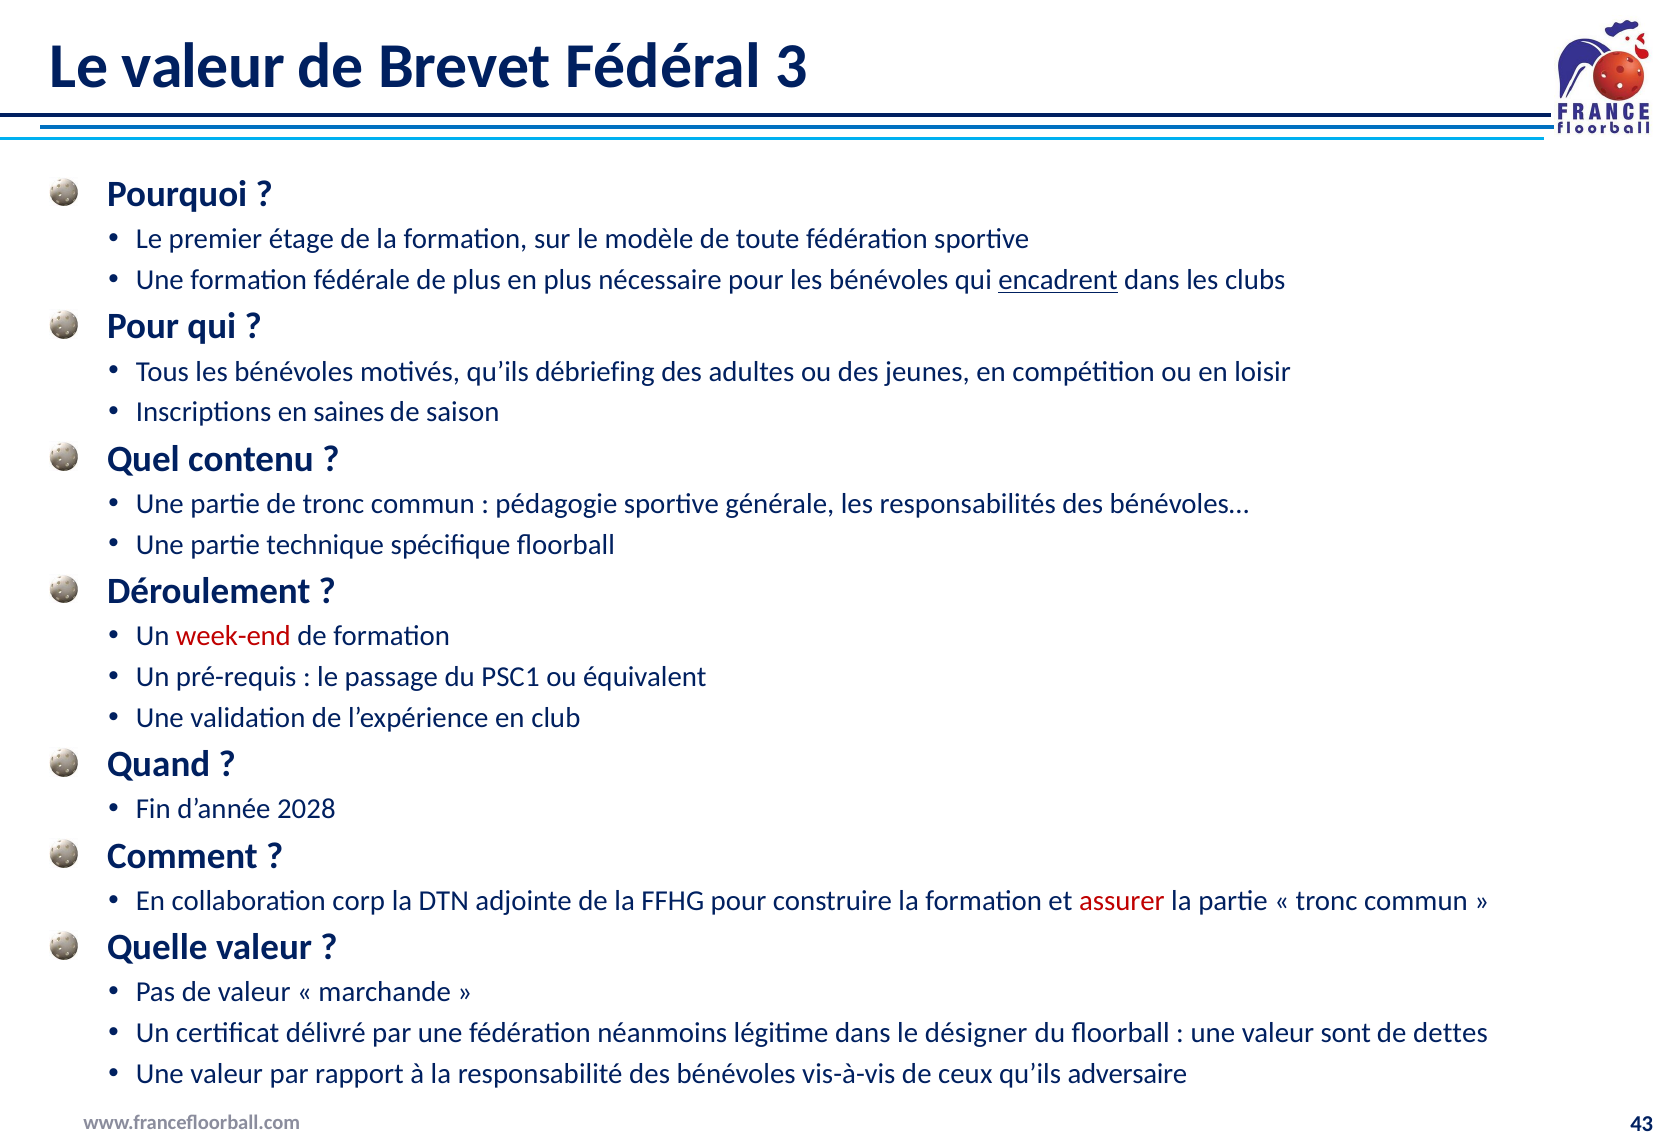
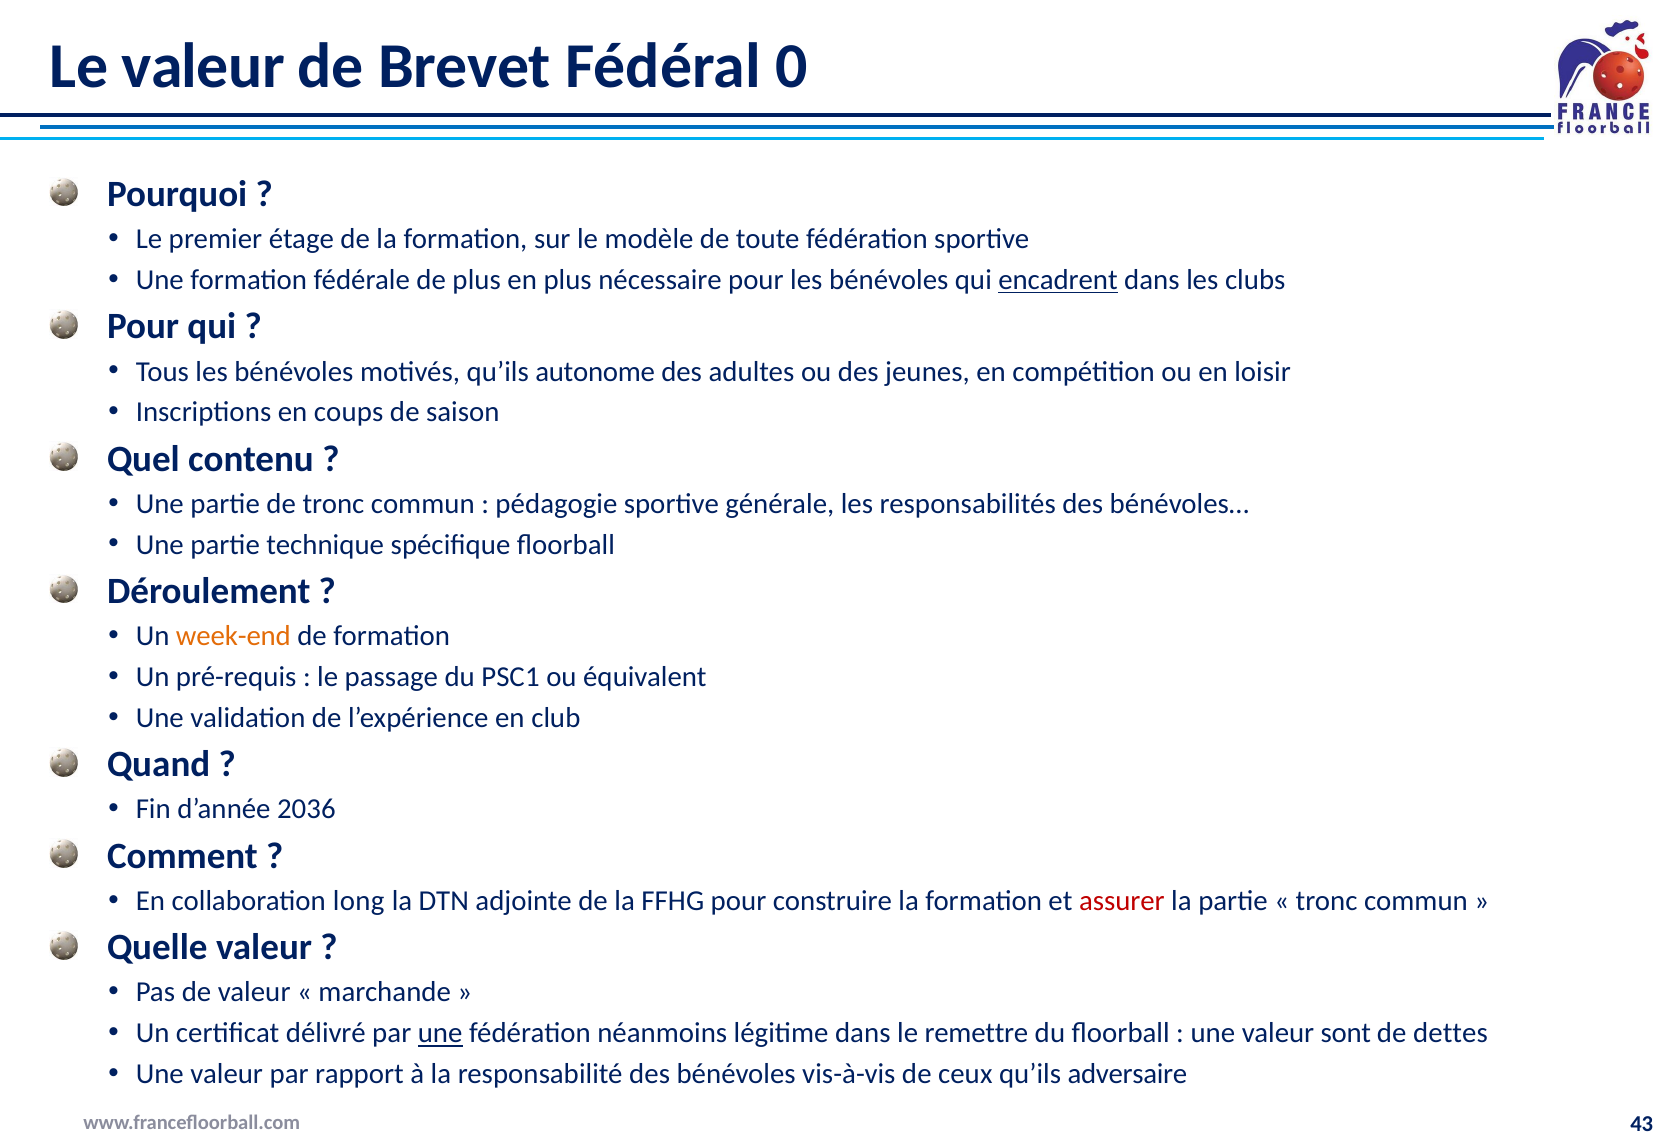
3: 3 -> 0
débriefing: débriefing -> autonome
saines: saines -> coups
week-end colour: red -> orange
2028: 2028 -> 2036
corp: corp -> long
une at (440, 1033) underline: none -> present
désigner: désigner -> remettre
